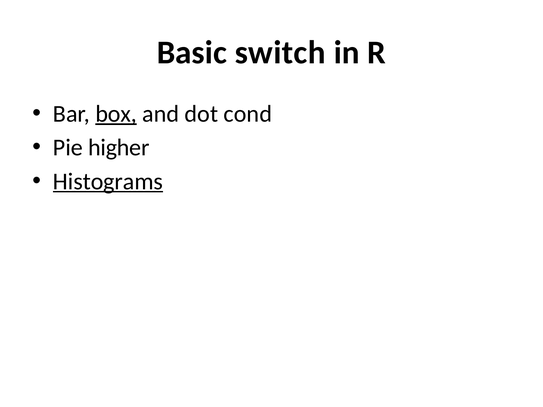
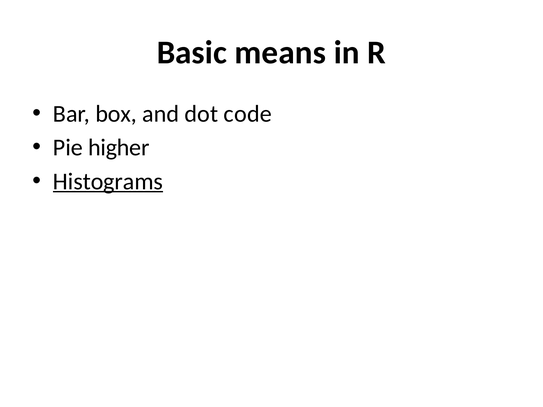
switch: switch -> means
box underline: present -> none
cond: cond -> code
